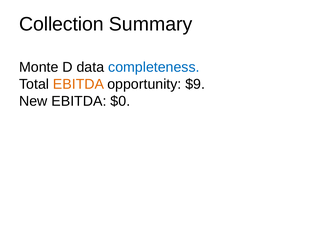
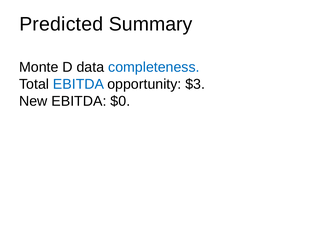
Collection: Collection -> Predicted
EBITDA at (79, 84) colour: orange -> blue
$9: $9 -> $3
